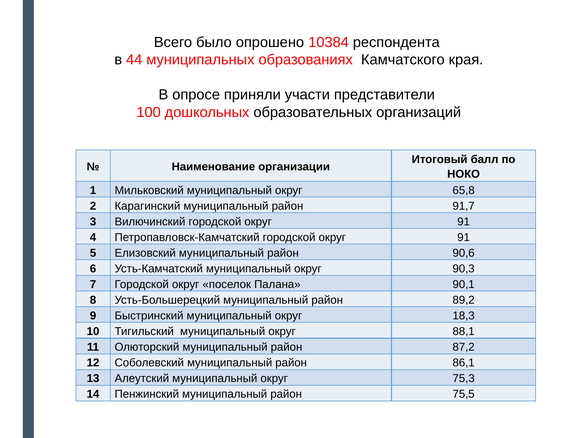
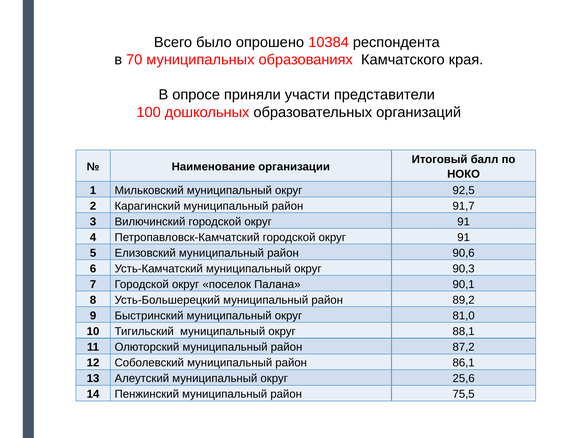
44: 44 -> 70
65,8: 65,8 -> 92,5
18,3: 18,3 -> 81,0
75,3: 75,3 -> 25,6
